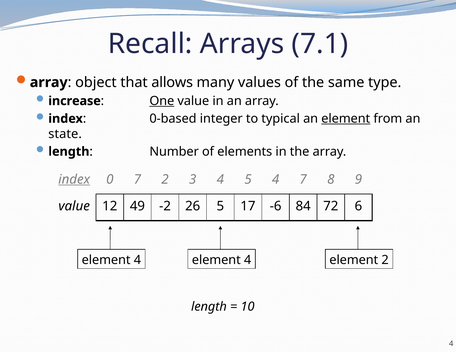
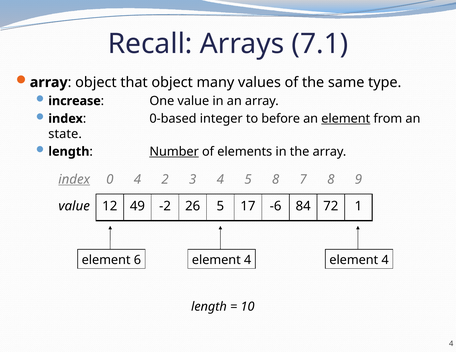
that allows: allows -> object
One underline: present -> none
typical: typical -> before
Number underline: none -> present
0 7: 7 -> 4
5 4: 4 -> 8
6: 6 -> 1
4 at (137, 260): 4 -> 6
4 element 2: 2 -> 4
